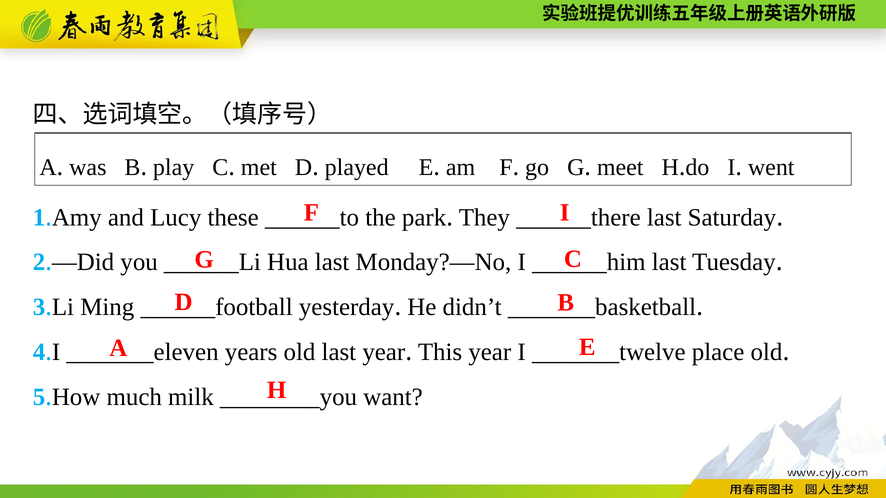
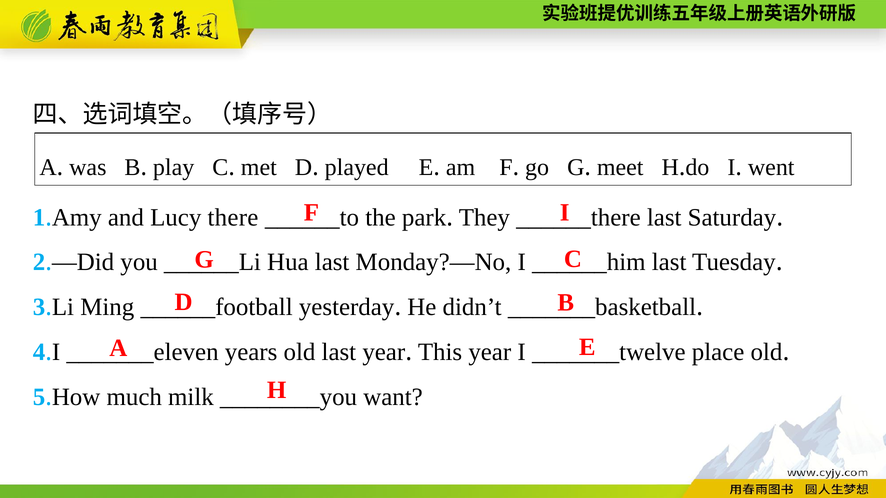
these: these -> there
